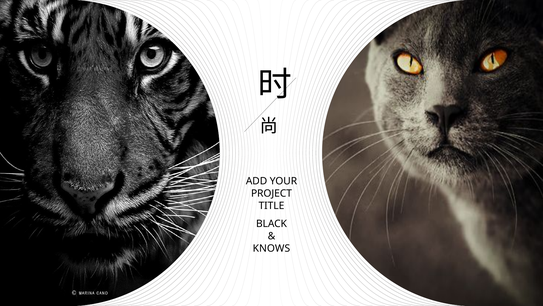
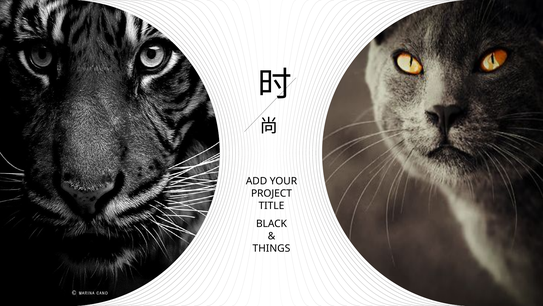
KNOWS: KNOWS -> THINGS
